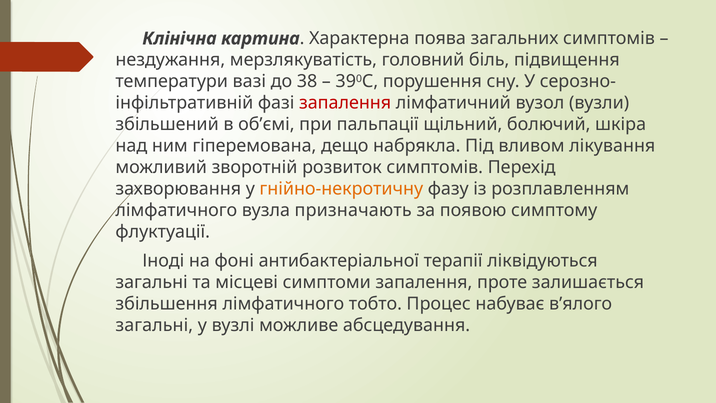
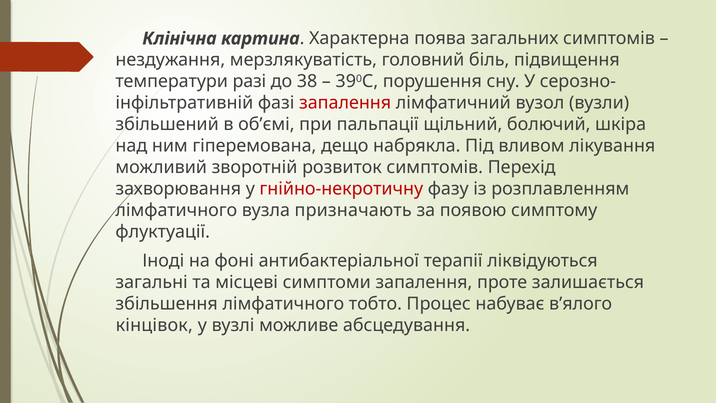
вазі: вазі -> разі
гнійно-некротичну colour: orange -> red
загальні at (154, 325): загальні -> кінцівок
